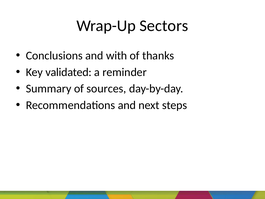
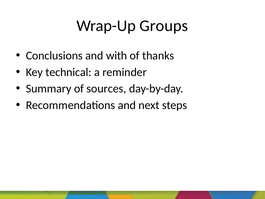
Sectors: Sectors -> Groups
validated: validated -> technical
